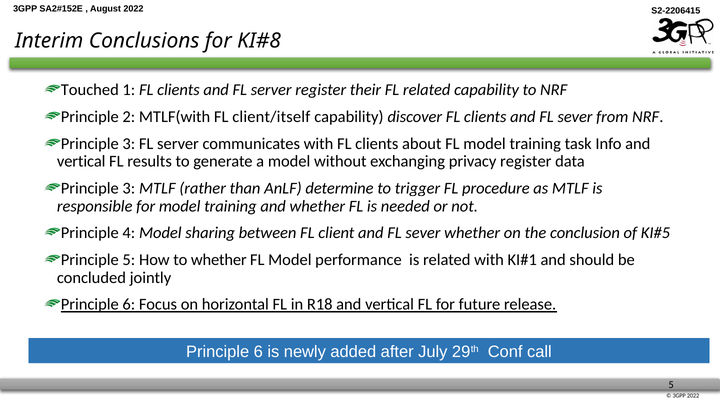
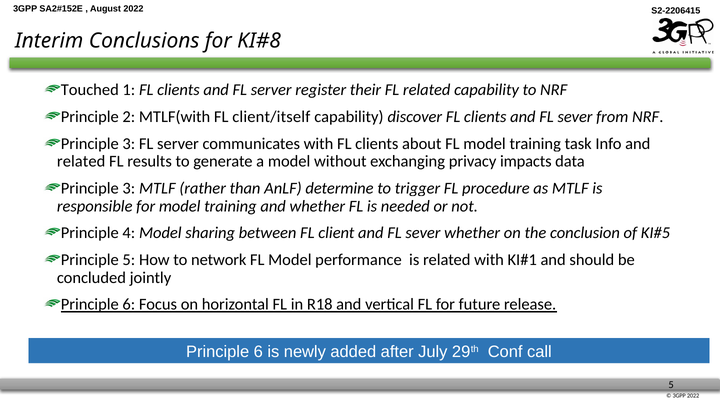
vertical at (81, 162): vertical -> related
privacy register: register -> impacts
to whether: whether -> network
